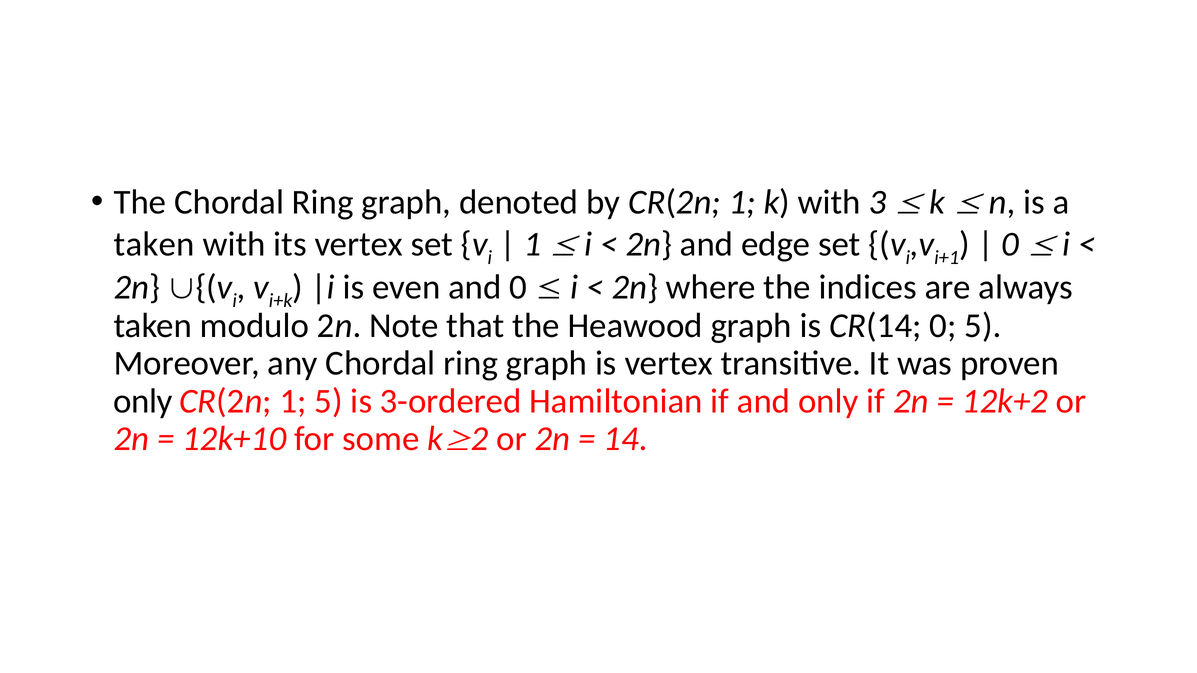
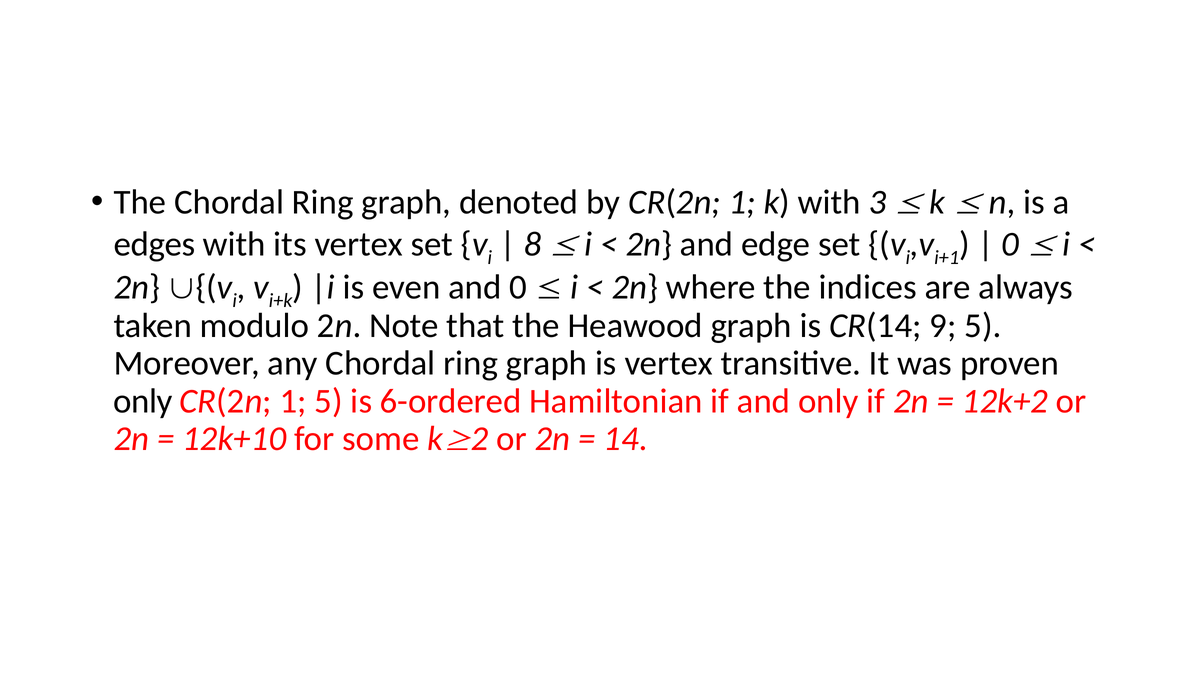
taken at (154, 244): taken -> edges
1 at (532, 244): 1 -> 8
CR(14 0: 0 -> 9
3-ordered: 3-ordered -> 6-ordered
